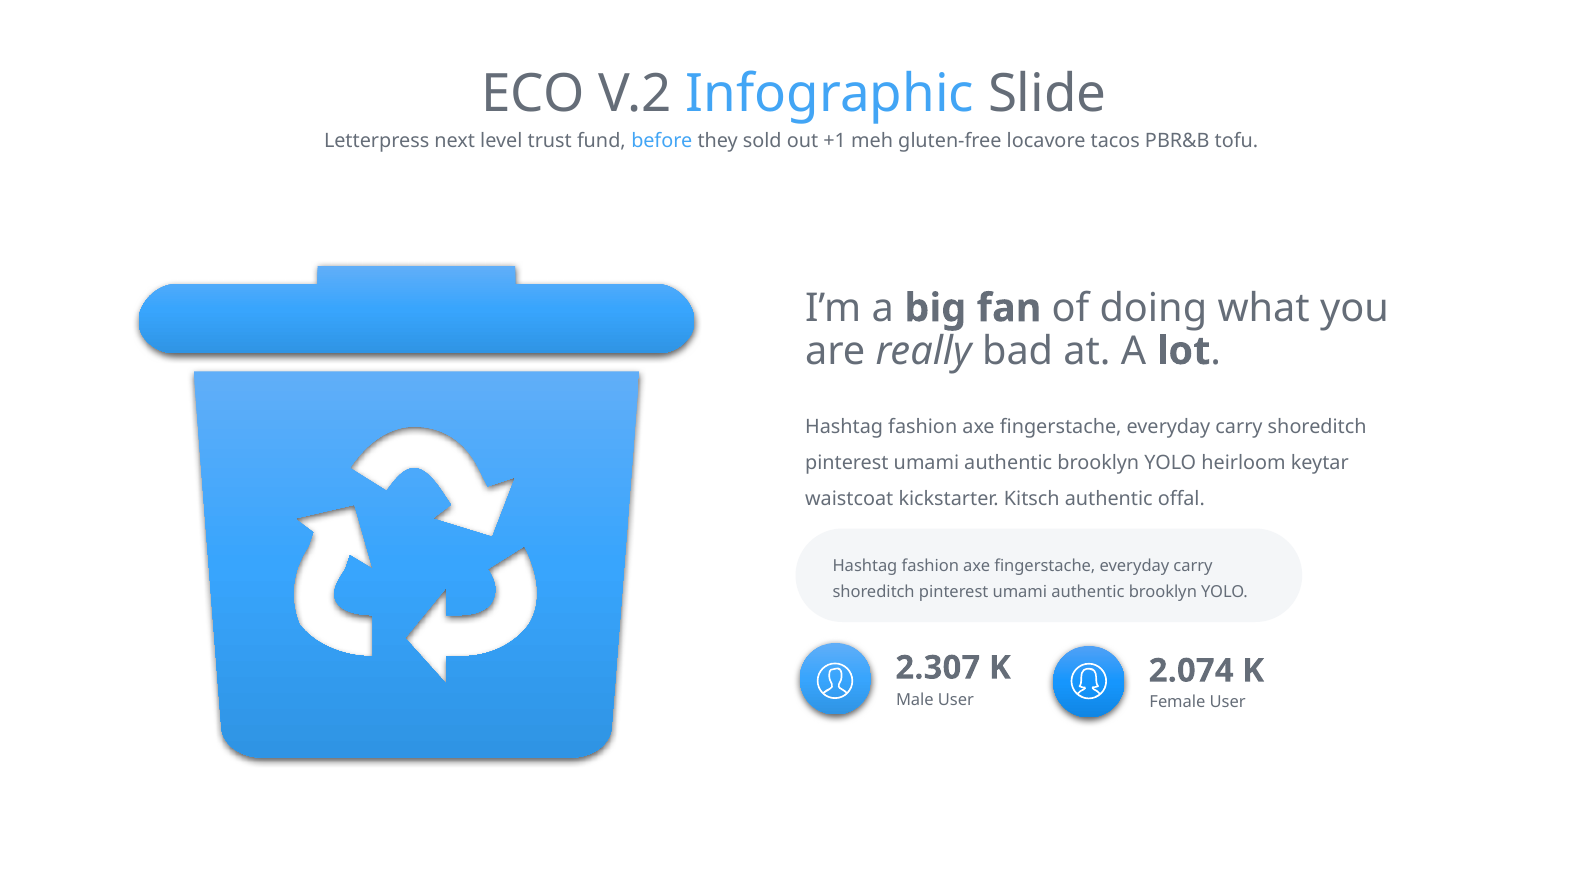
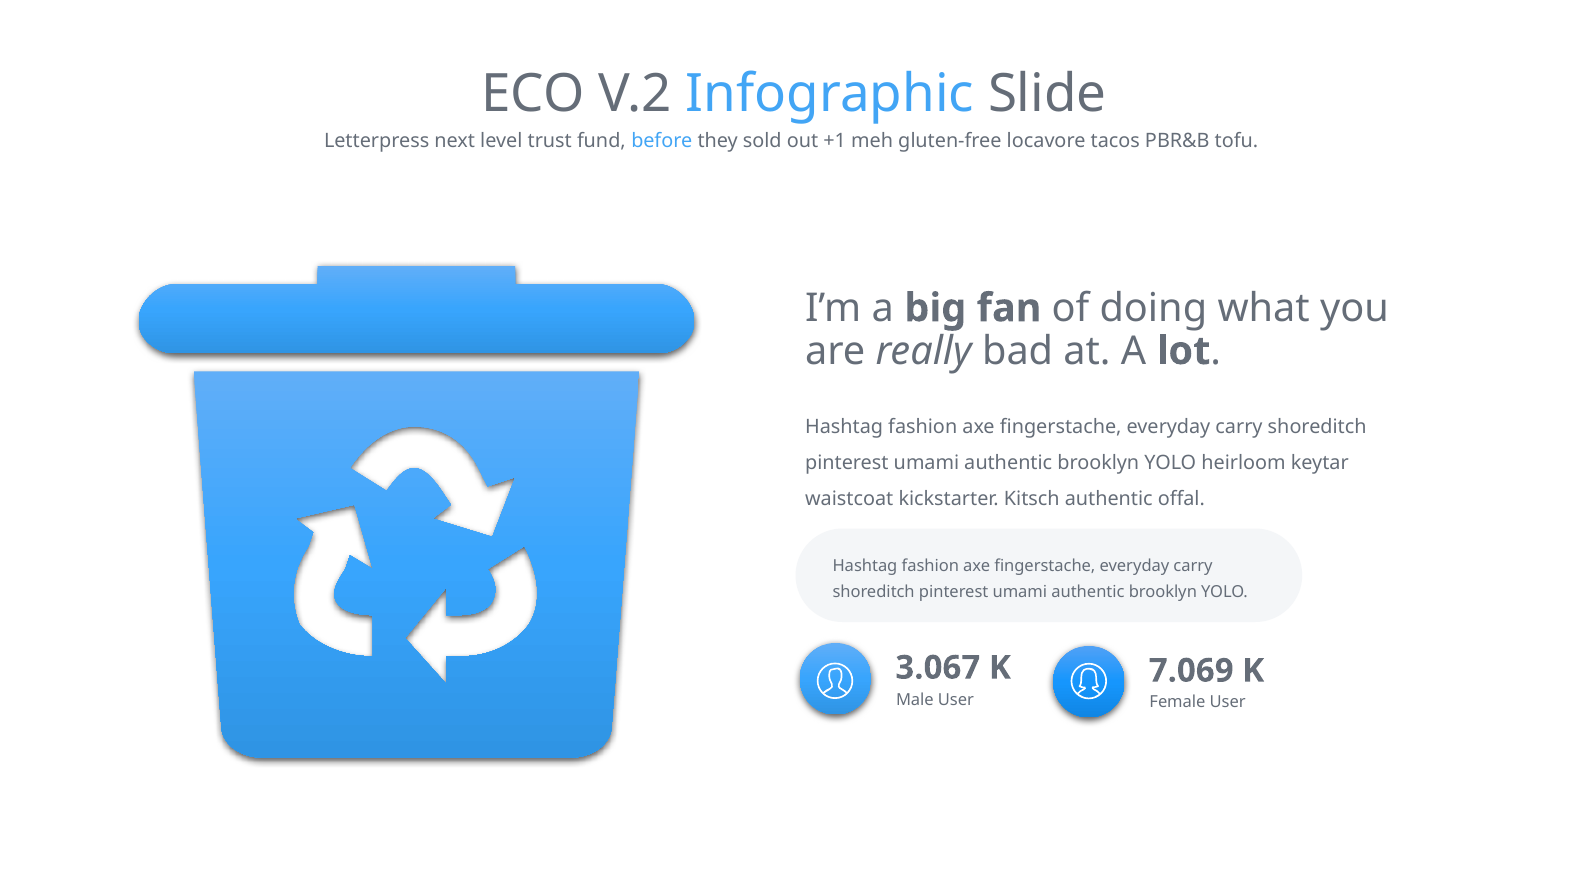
2.307: 2.307 -> 3.067
2.074: 2.074 -> 7.069
